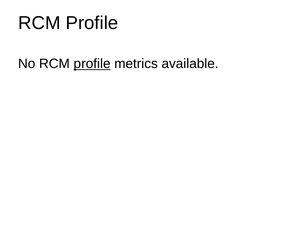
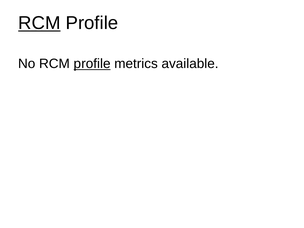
RCM at (39, 23) underline: none -> present
